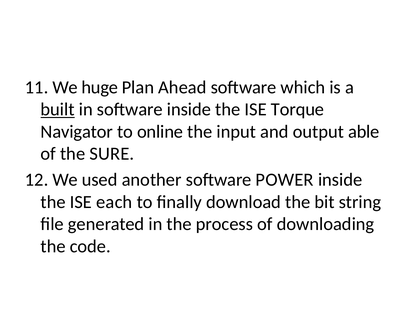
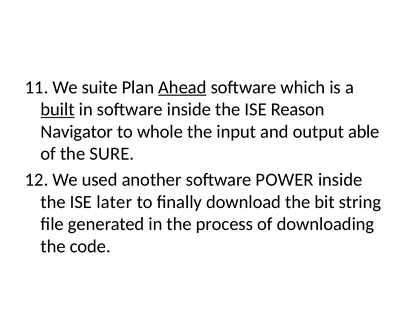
huge: huge -> suite
Ahead underline: none -> present
Torque: Torque -> Reason
online: online -> whole
each: each -> later
